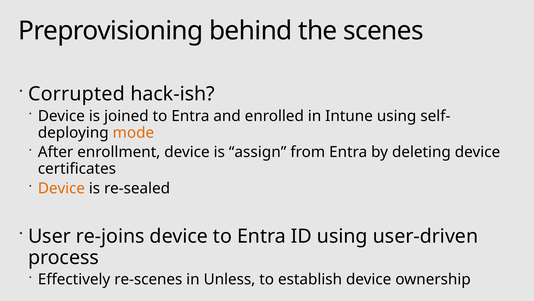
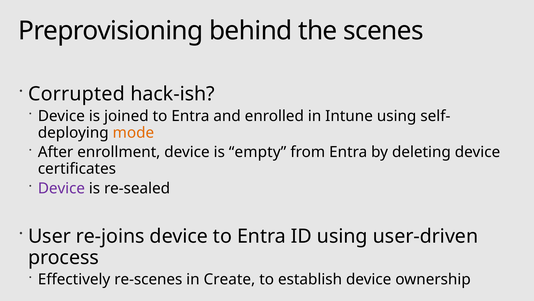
assign: assign -> empty
Device at (61, 188) colour: orange -> purple
Unless: Unless -> Create
